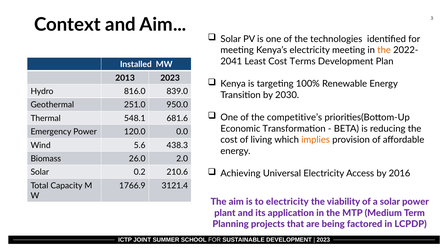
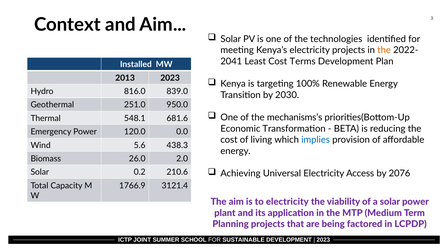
electricity meeting: meeting -> projects
competitive’s: competitive’s -> mechanisms’s
implies colour: orange -> blue
2016: 2016 -> 2076
